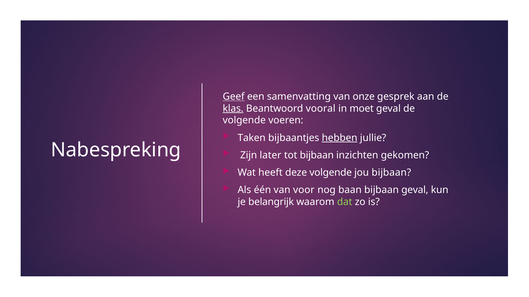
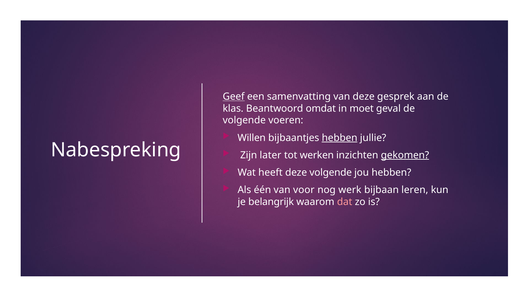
van onze: onze -> deze
klas underline: present -> none
vooral: vooral -> omdat
Taken: Taken -> Willen
tot bijbaan: bijbaan -> werken
gekomen underline: none -> present
jou bijbaan: bijbaan -> hebben
baan: baan -> werk
bijbaan geval: geval -> leren
dat colour: light green -> pink
